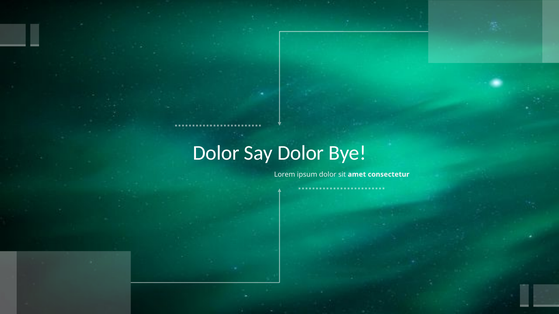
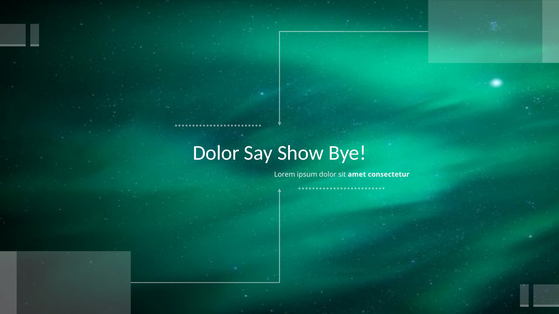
Say Dolor: Dolor -> Show
